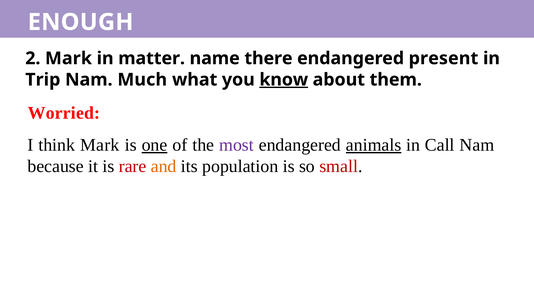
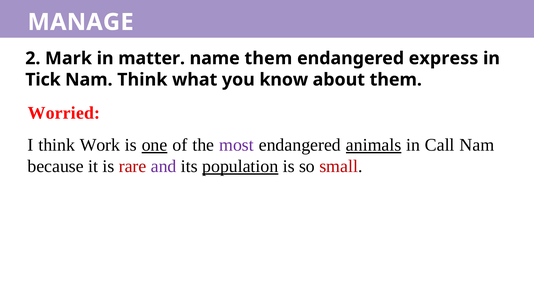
ENOUGH: ENOUGH -> MANAGE
name there: there -> them
present: present -> express
Trip: Trip -> Tick
Nam Much: Much -> Think
know underline: present -> none
think Mark: Mark -> Work
and colour: orange -> purple
population underline: none -> present
